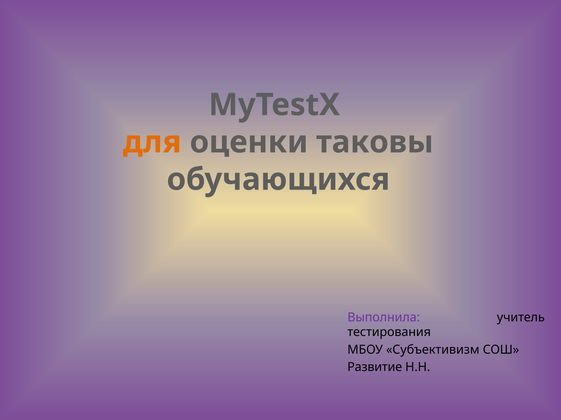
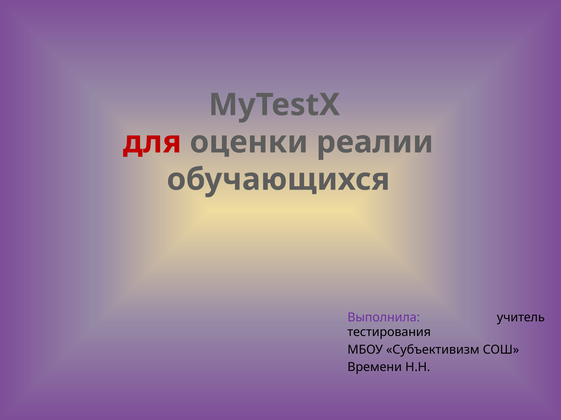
для colour: orange -> red
таковы: таковы -> реалии
Развитие: Развитие -> Времени
